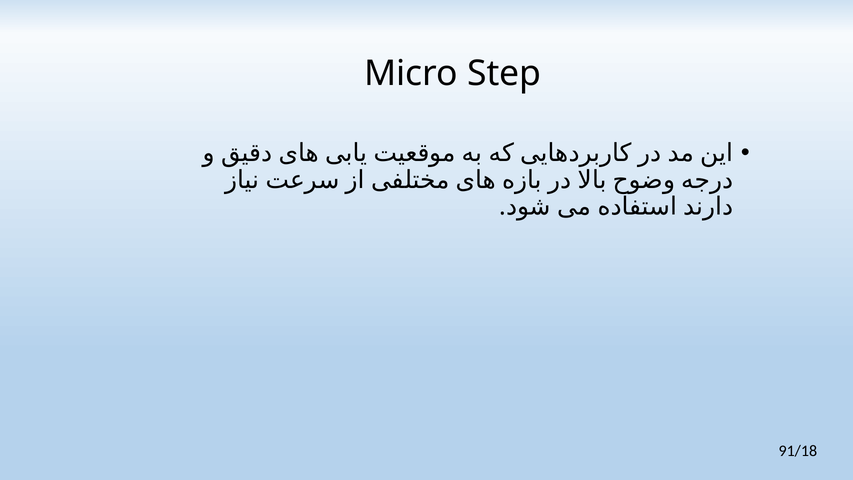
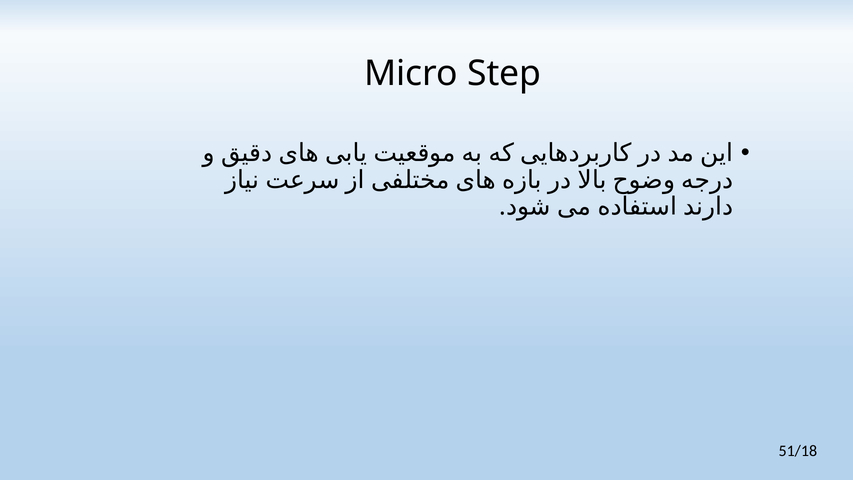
91/18: 91/18 -> 51/18
